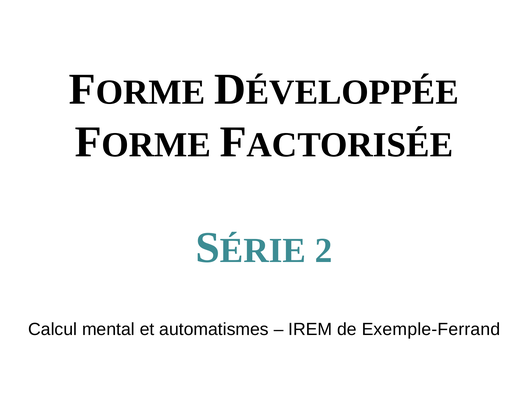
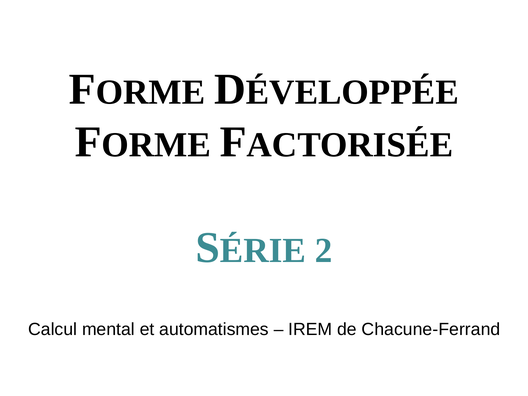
Exemple-Ferrand: Exemple-Ferrand -> Chacune-Ferrand
